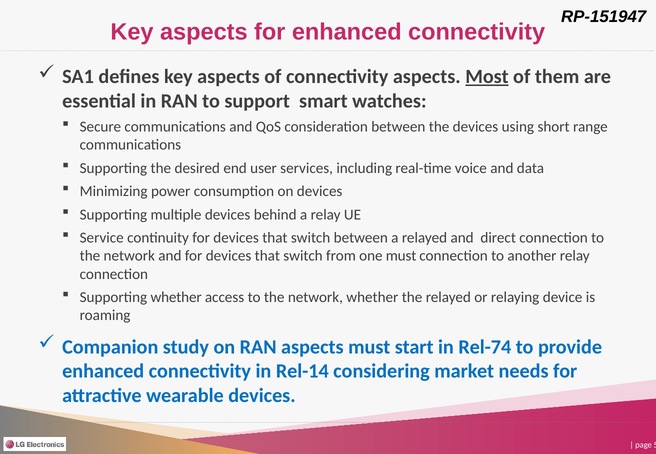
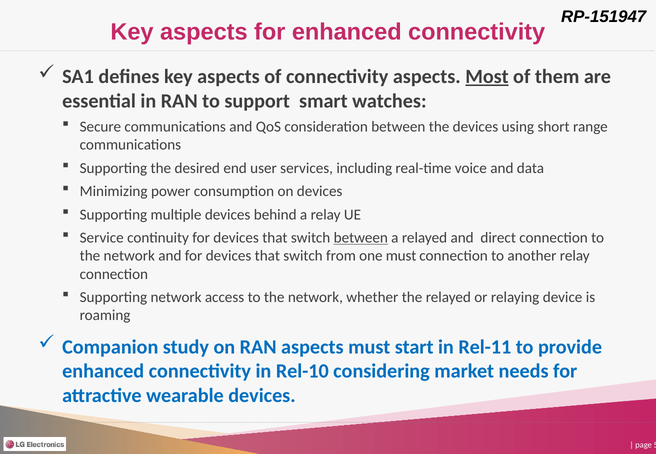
between at (361, 238) underline: none -> present
Supporting whether: whether -> network
Rel-74: Rel-74 -> Rel-11
Rel-14: Rel-14 -> Rel-10
